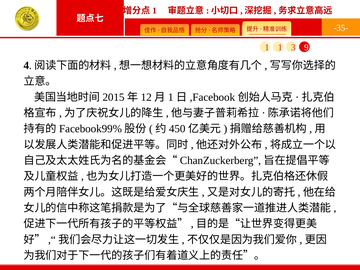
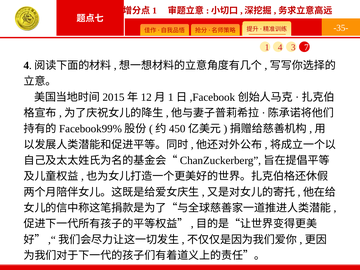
1 1: 1 -> 4
9: 9 -> 7
